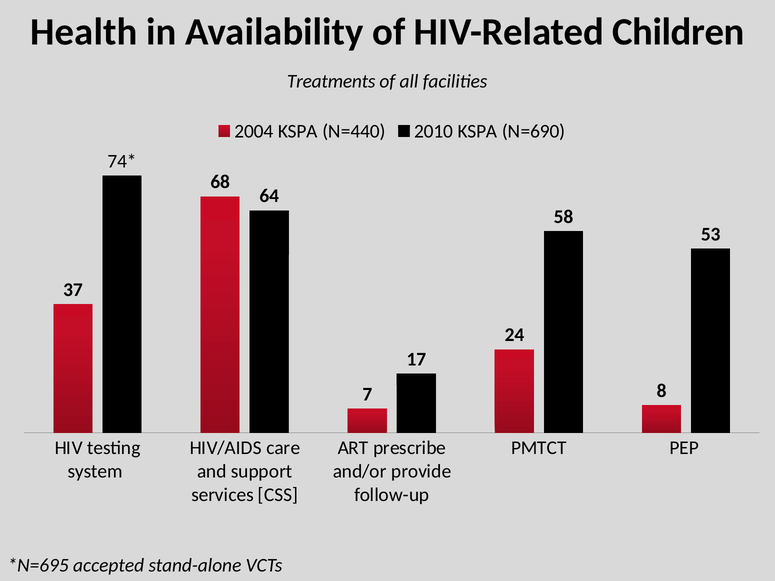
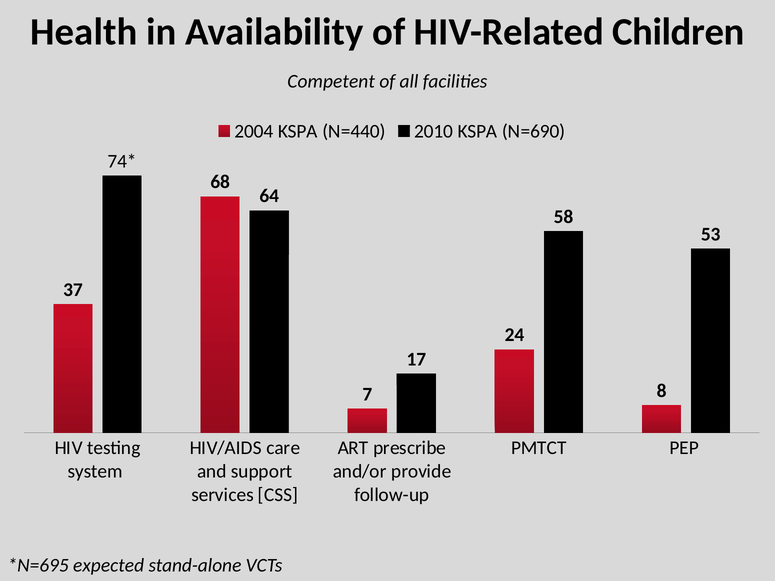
Treatments: Treatments -> Competent
accepted: accepted -> expected
